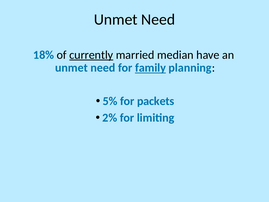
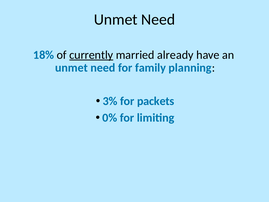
median: median -> already
family underline: present -> none
5%: 5% -> 3%
2%: 2% -> 0%
